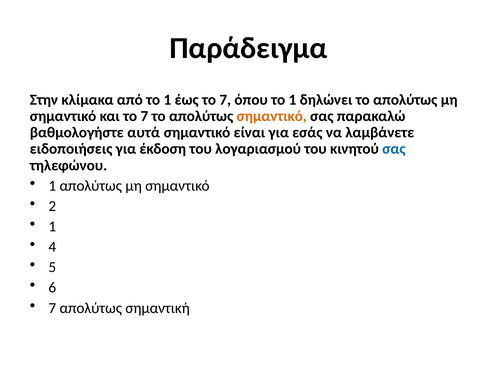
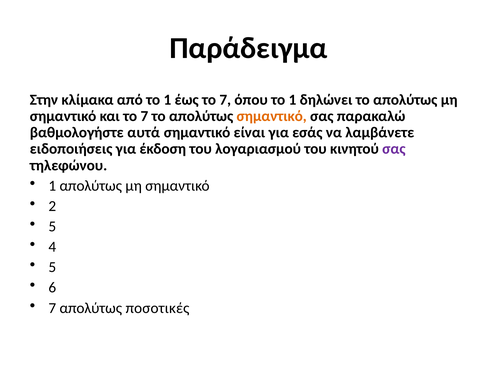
σας at (394, 149) colour: blue -> purple
1 at (52, 226): 1 -> 5
σημαντική: σημαντική -> ποσοτικές
